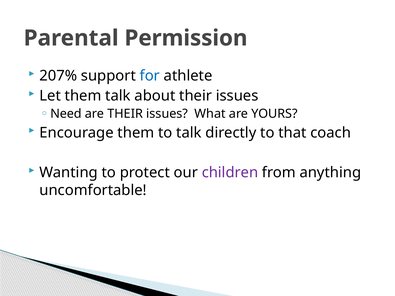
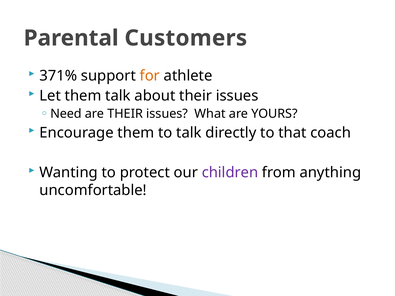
Permission: Permission -> Customers
207%: 207% -> 371%
for colour: blue -> orange
